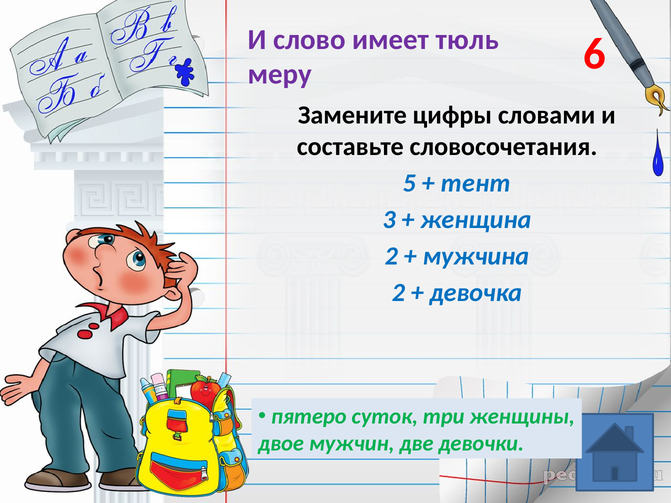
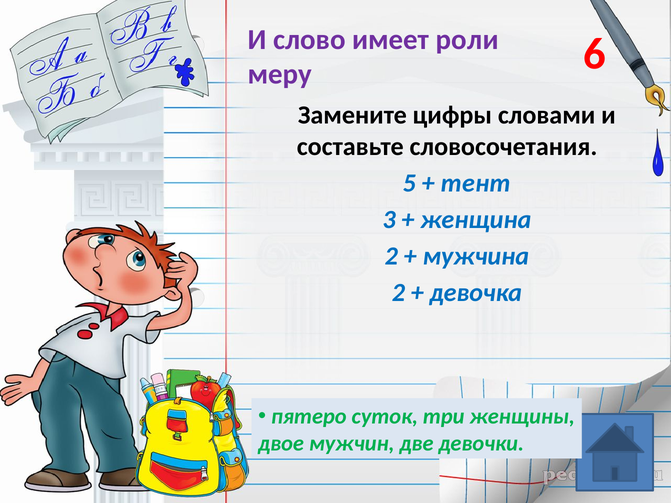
тюль: тюль -> роли
